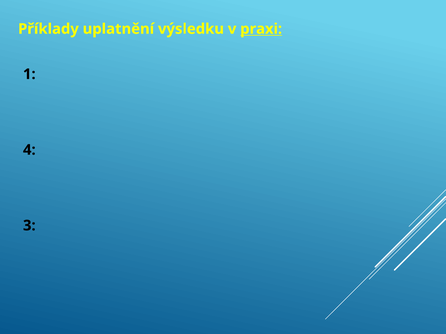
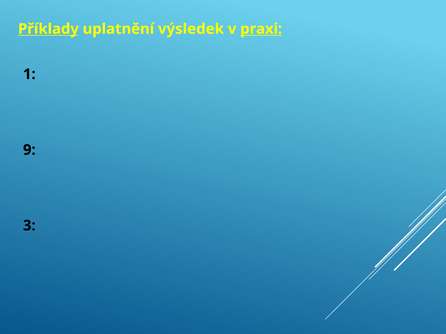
Příklady underline: none -> present
výsledku: výsledku -> výsledek
4: 4 -> 9
